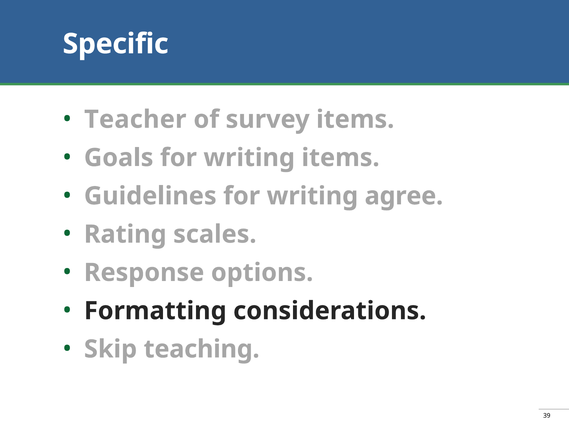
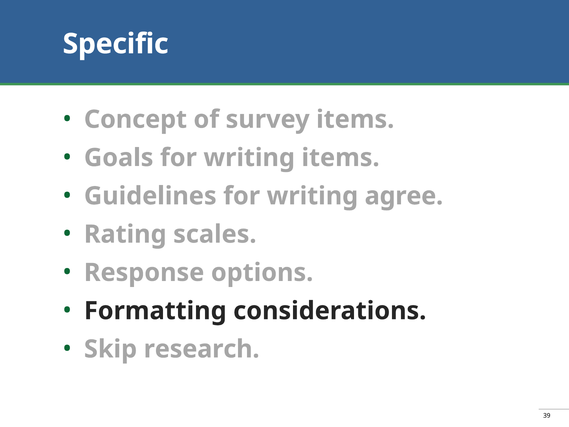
Teacher: Teacher -> Concept
teaching: teaching -> research
